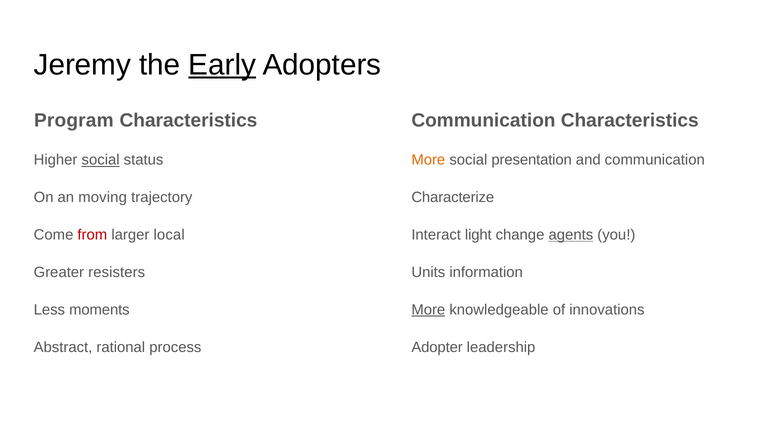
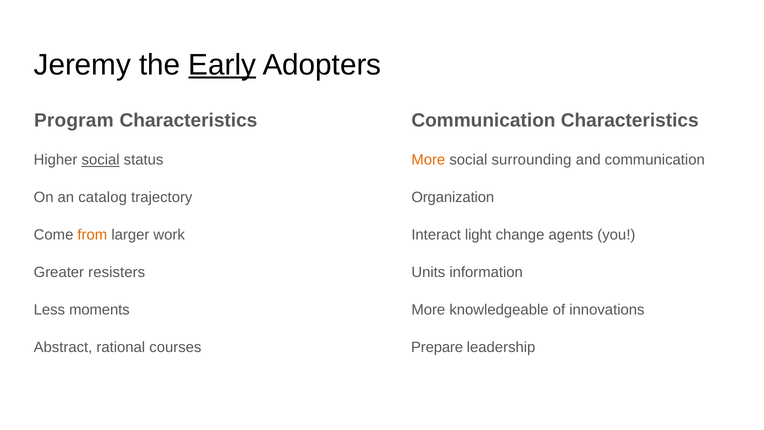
presentation: presentation -> surrounding
moving: moving -> catalog
Characterize: Characterize -> Organization
from colour: red -> orange
local: local -> work
agents underline: present -> none
More at (428, 310) underline: present -> none
process: process -> courses
Adopter: Adopter -> Prepare
